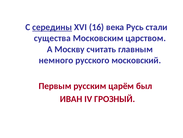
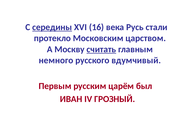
существа: существа -> протекло
считать underline: none -> present
московский: московский -> вдумчивый
